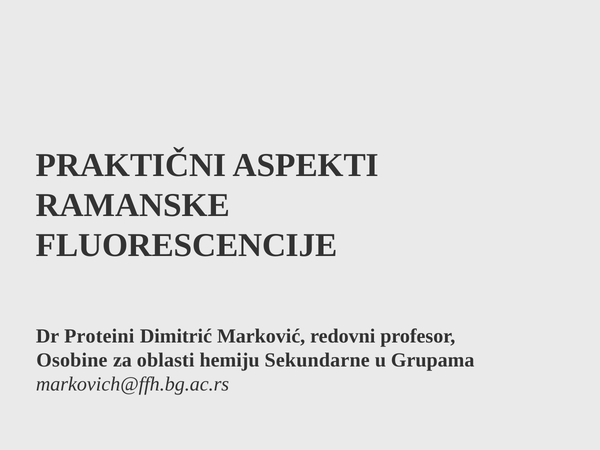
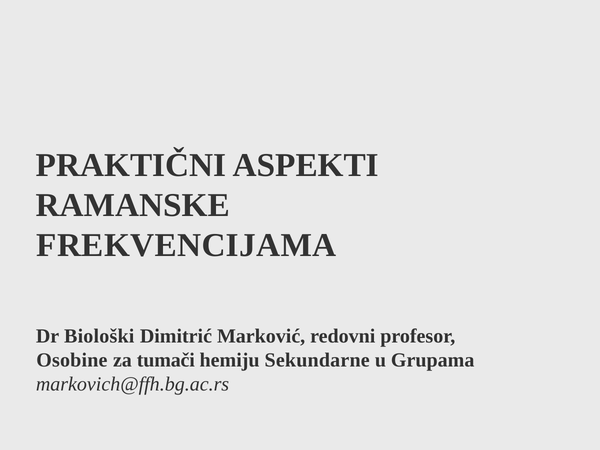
FLUORESCENCIJE: FLUORESCENCIJE -> FREKVENCIJAMA
Proteini: Proteini -> Biološki
oblasti: oblasti -> tumači
